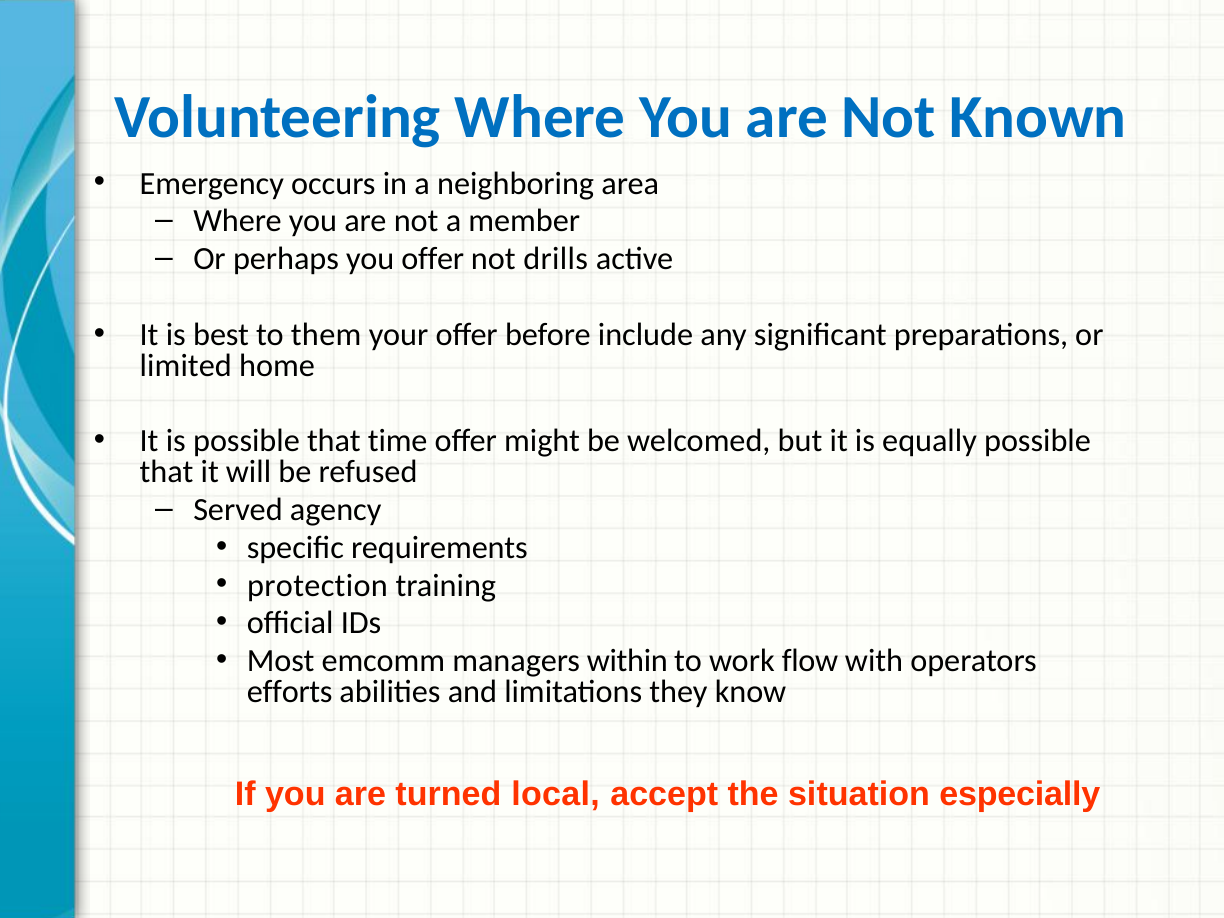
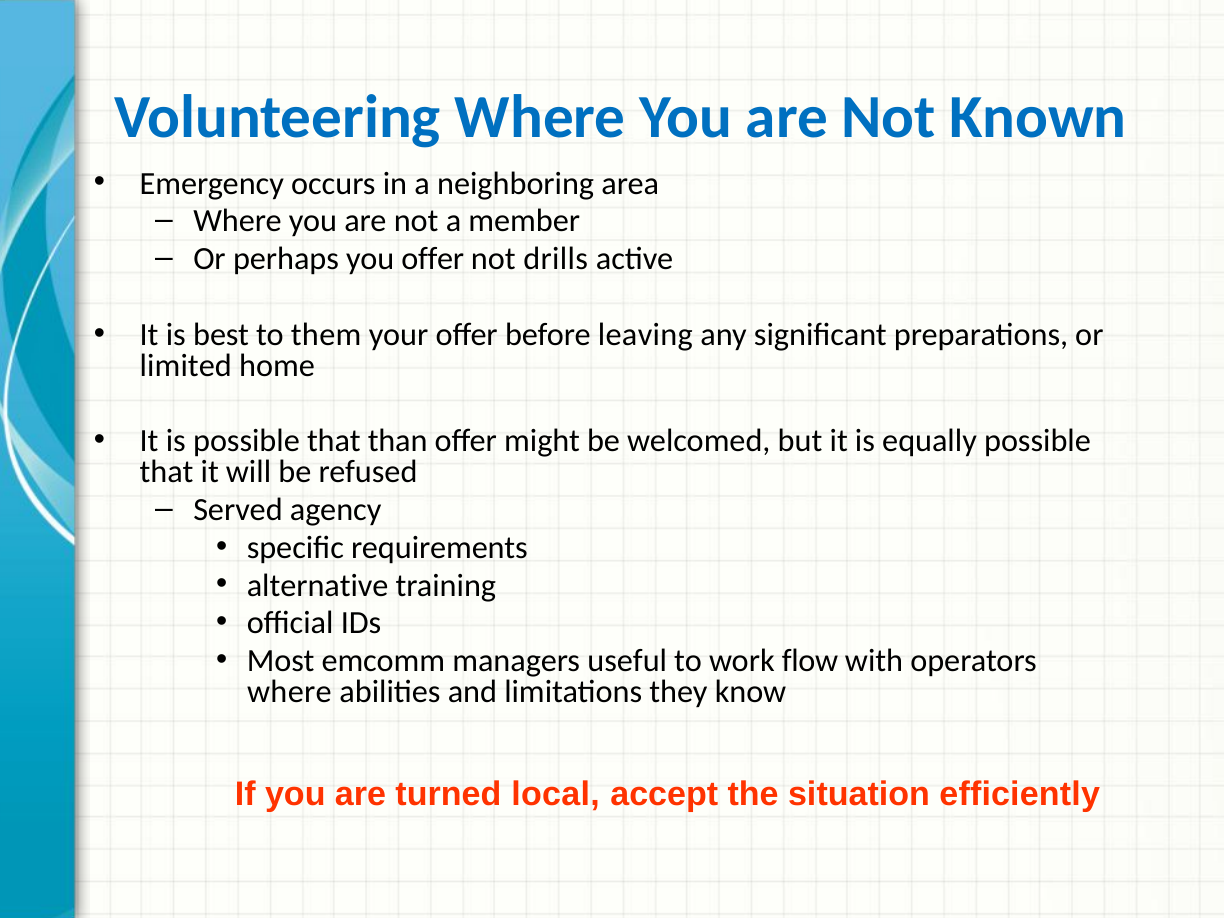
include: include -> leaving
time: time -> than
protection: protection -> alternative
within: within -> useful
efforts at (290, 692): efforts -> where
especially: especially -> efficiently
